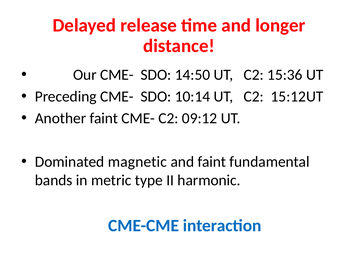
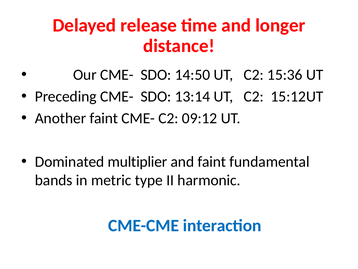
10:14: 10:14 -> 13:14
magnetic: magnetic -> multiplier
